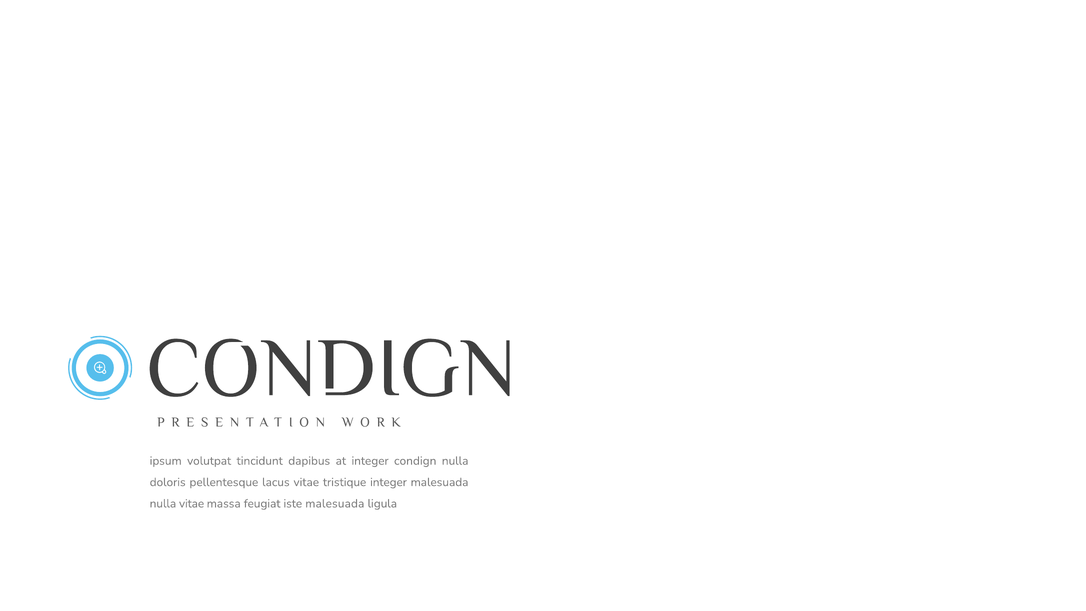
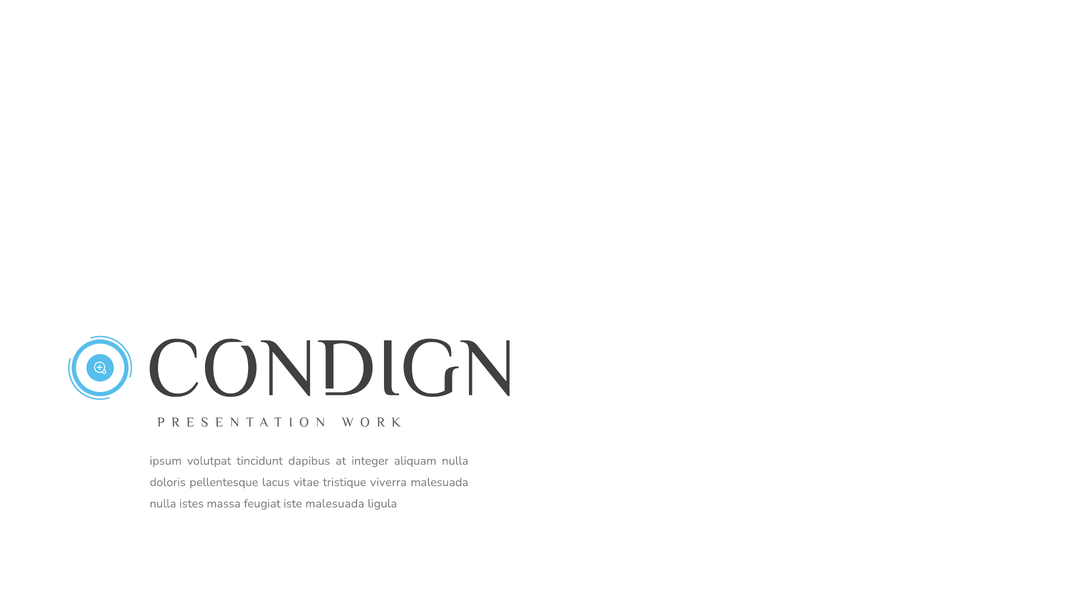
condign: condign -> aliquam
tristique integer: integer -> viverra
nulla vitae: vitae -> istes
